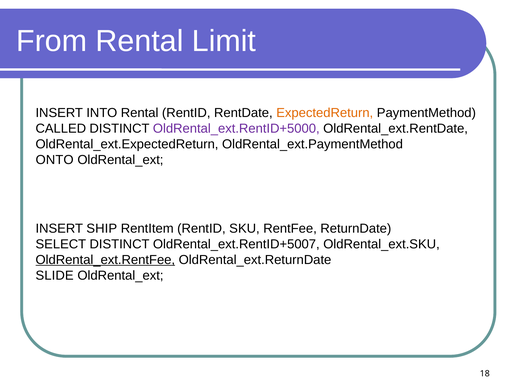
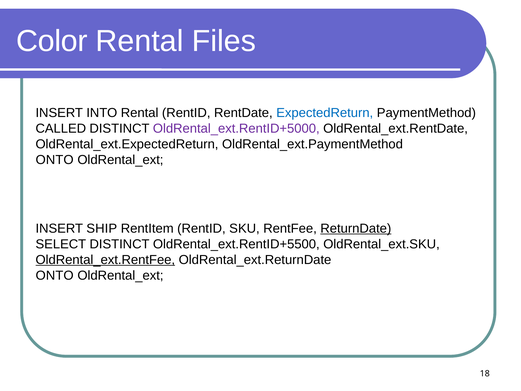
From: From -> Color
Limit: Limit -> Files
ExpectedReturn colour: orange -> blue
ReturnDate underline: none -> present
OldRental_ext.RentID+5007: OldRental_ext.RentID+5007 -> OldRental_ext.RentID+5500
SLIDE at (55, 275): SLIDE -> ONTO
